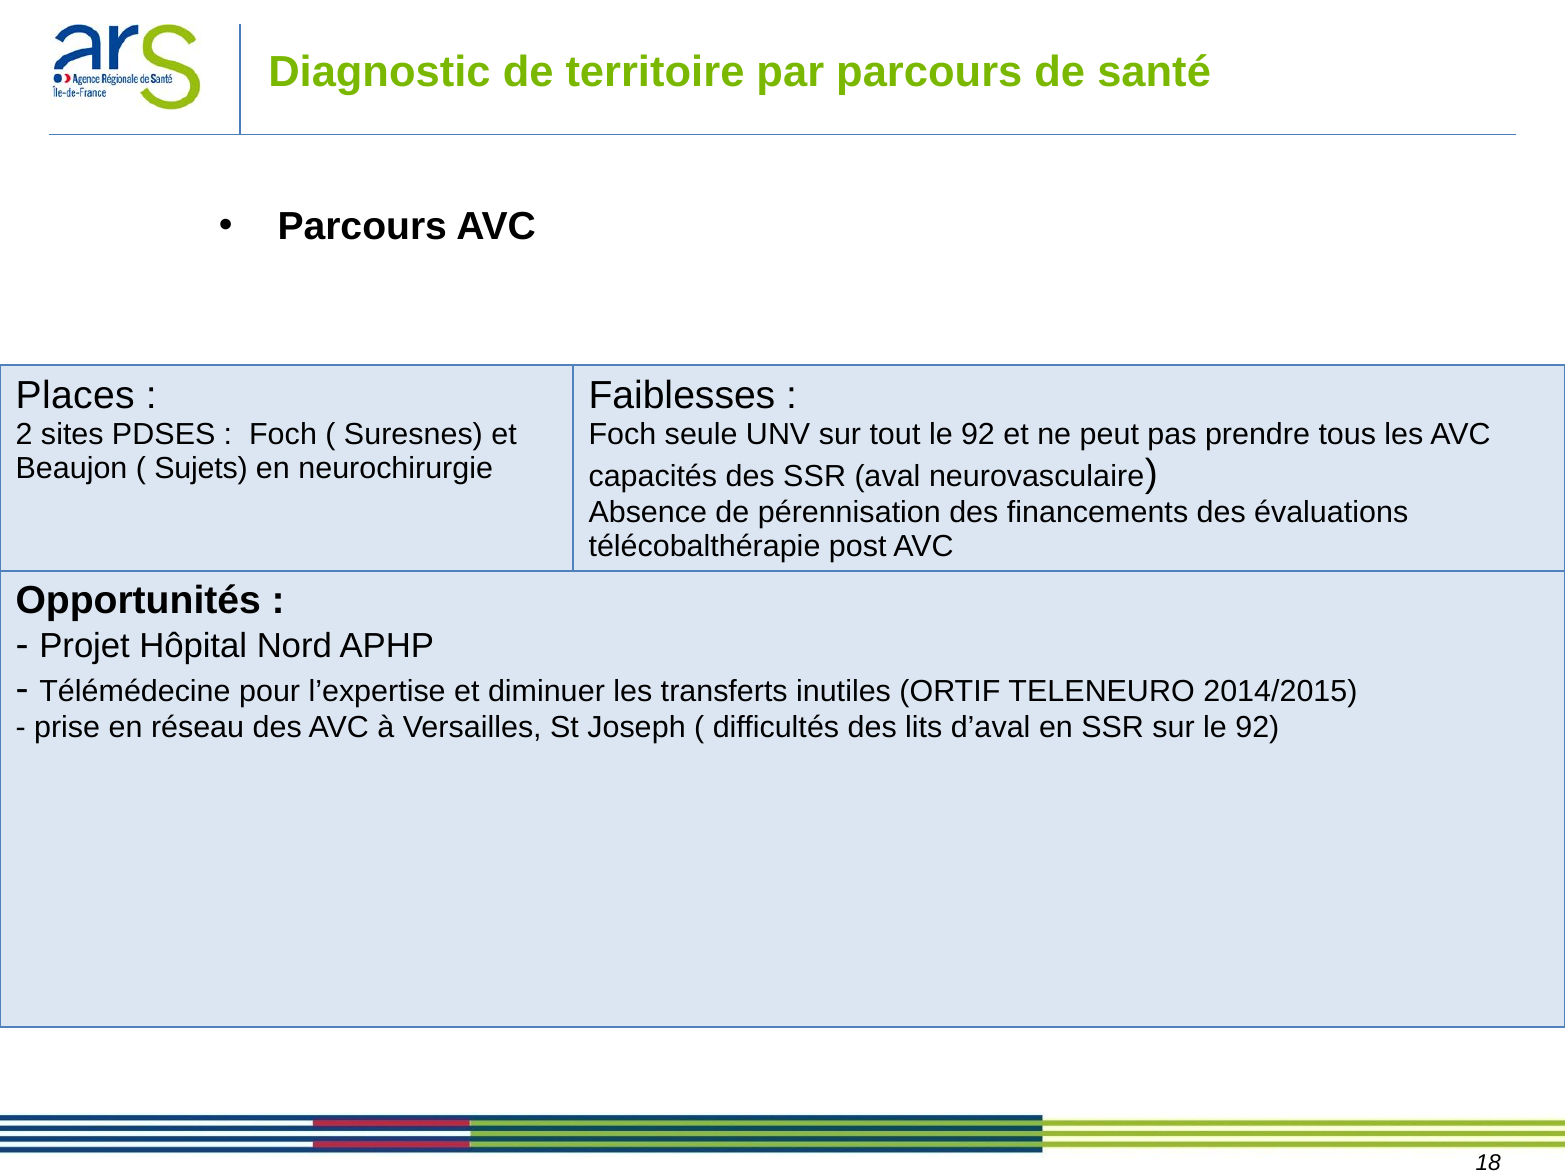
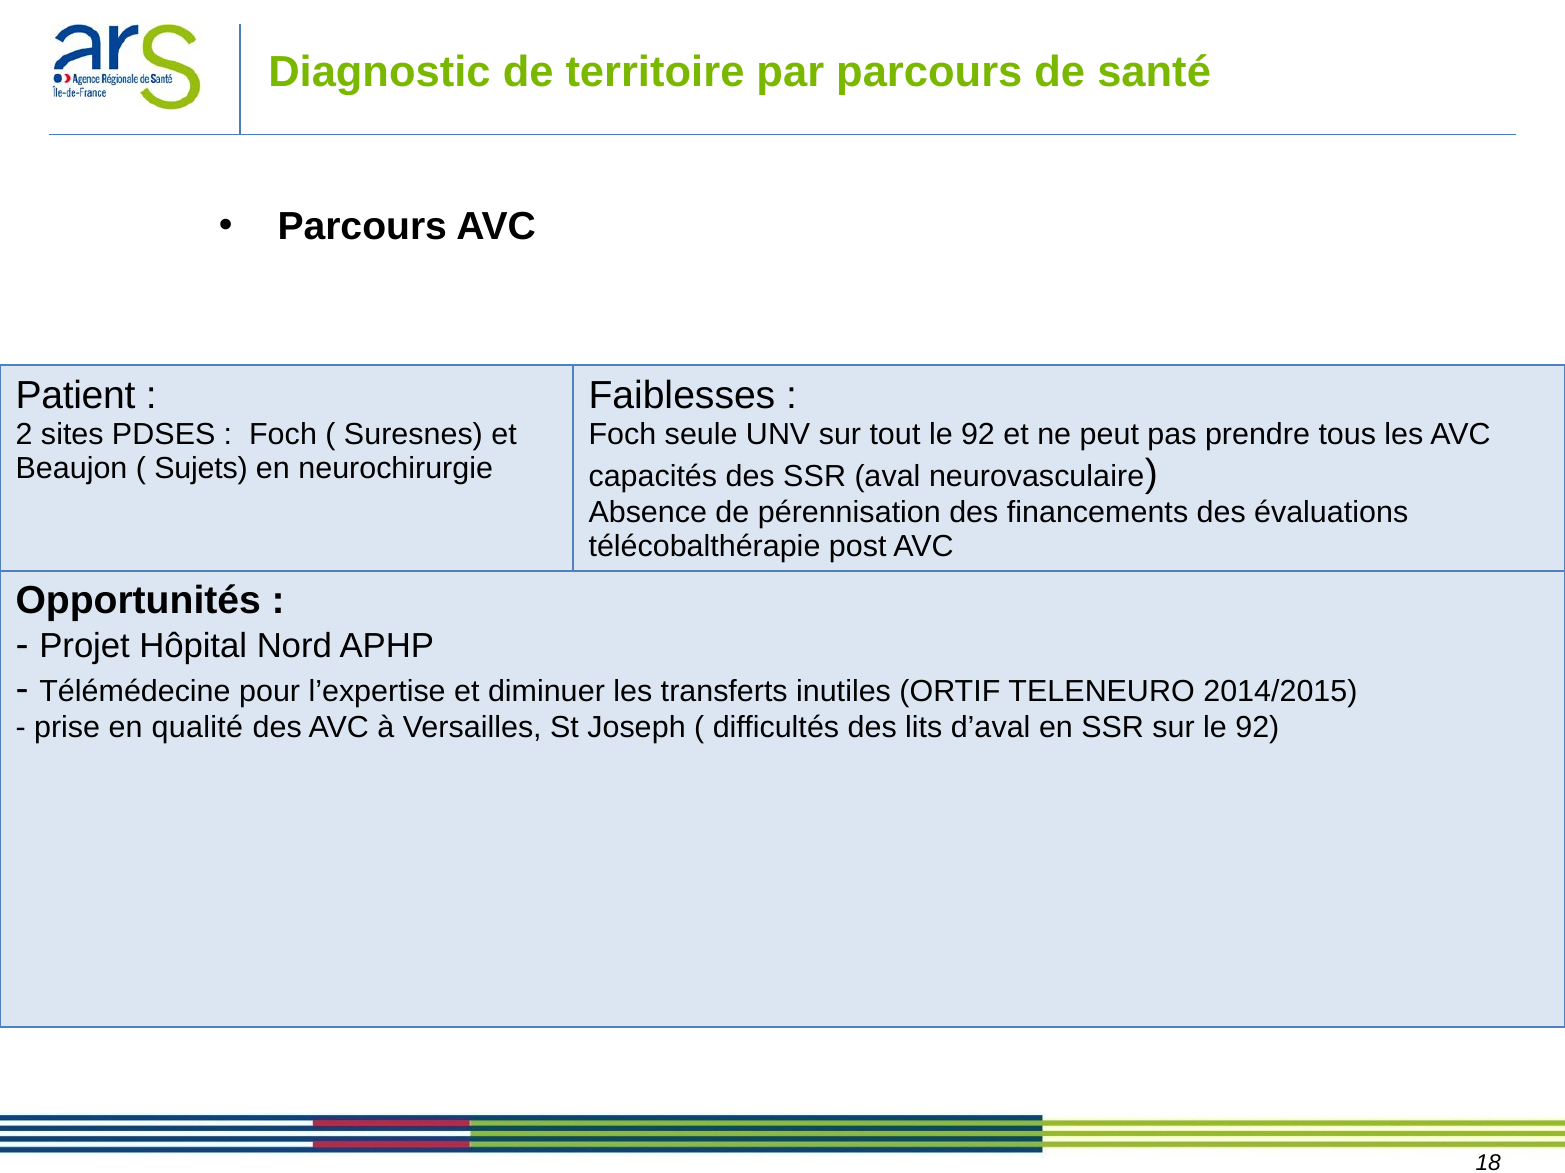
Places: Places -> Patient
réseau: réseau -> qualité
